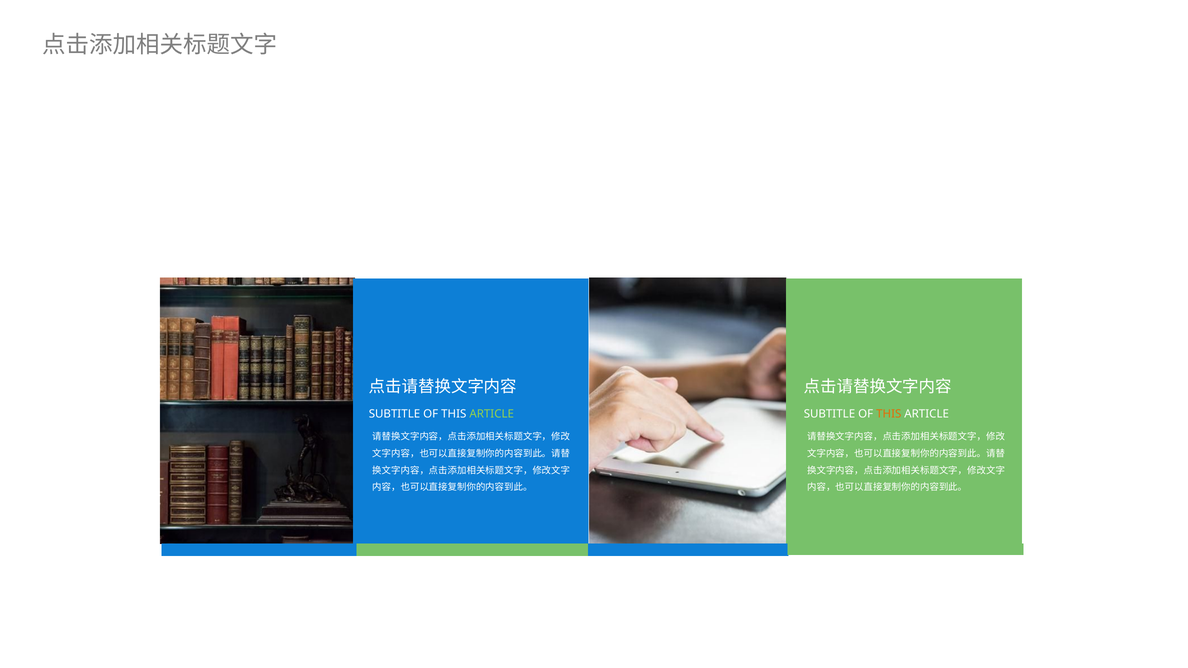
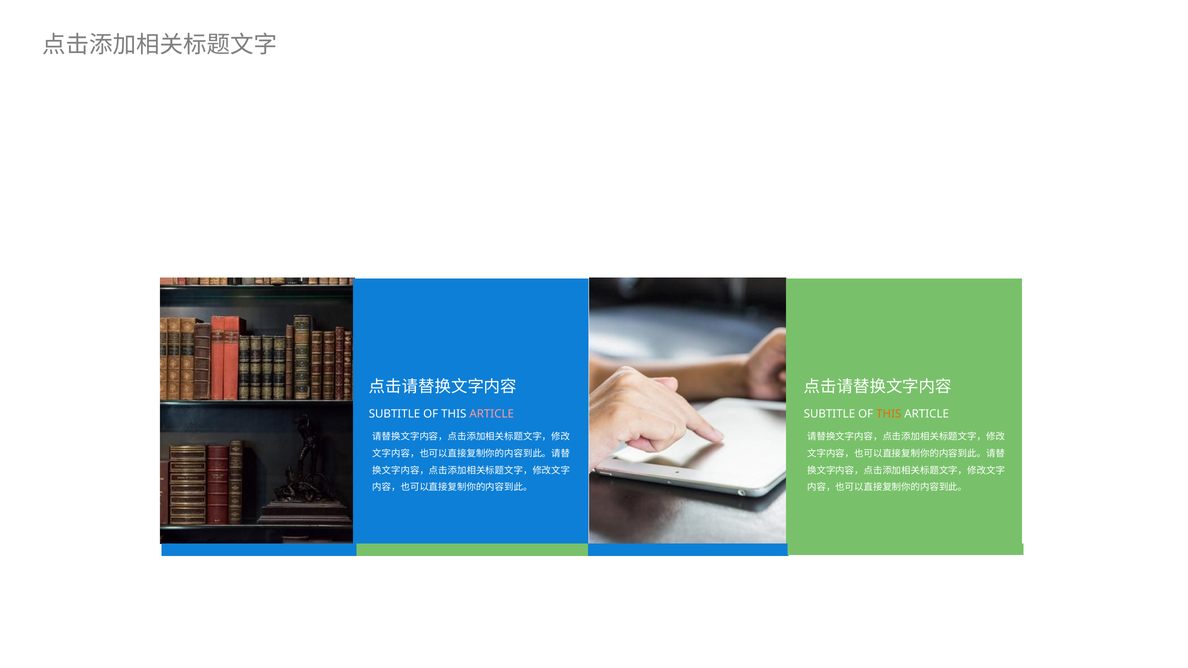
ARTICLE at (492, 414) colour: light green -> pink
